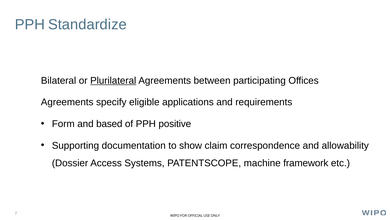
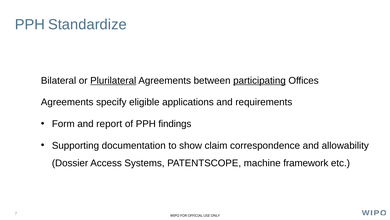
participating underline: none -> present
based: based -> report
positive: positive -> findings
